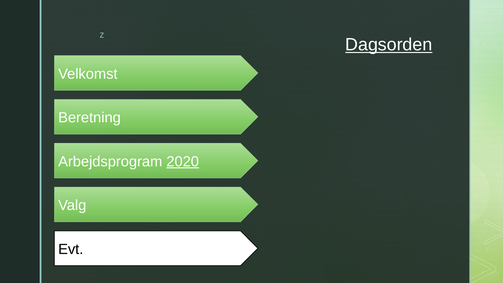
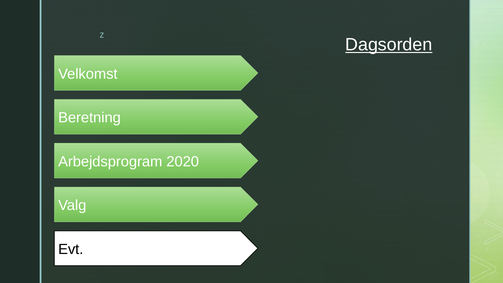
2020 underline: present -> none
